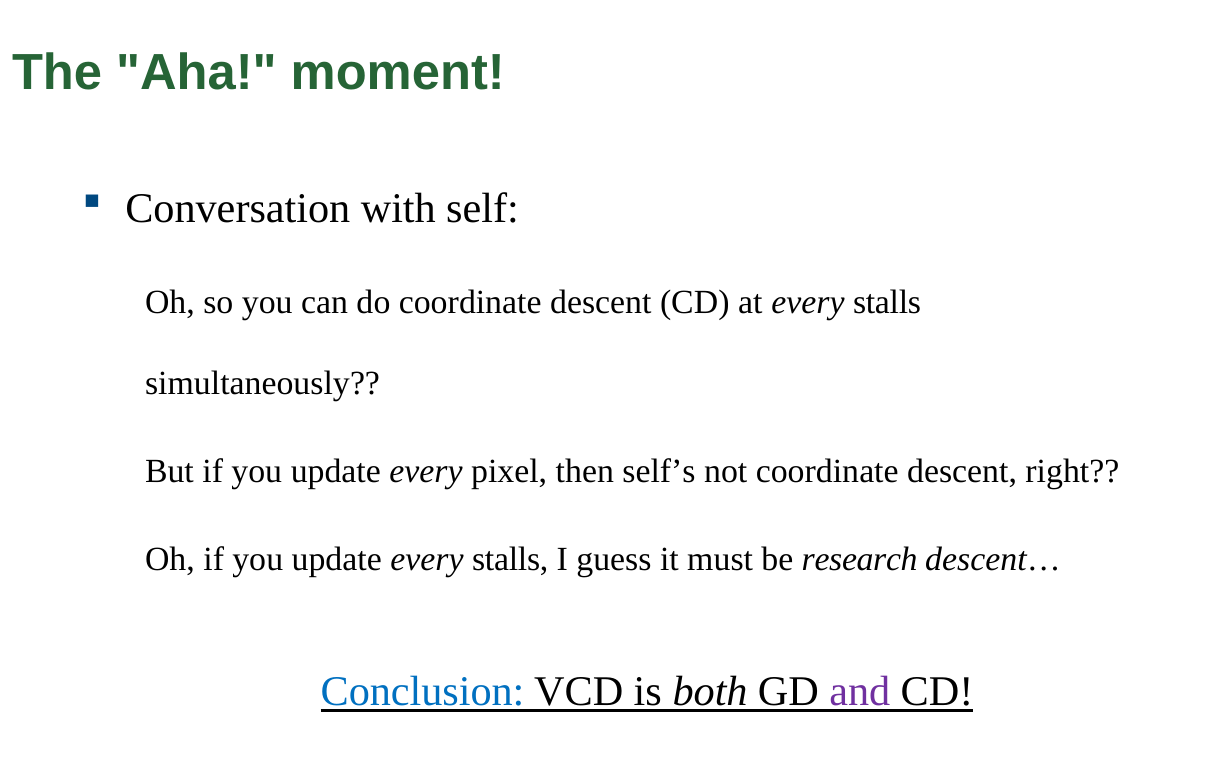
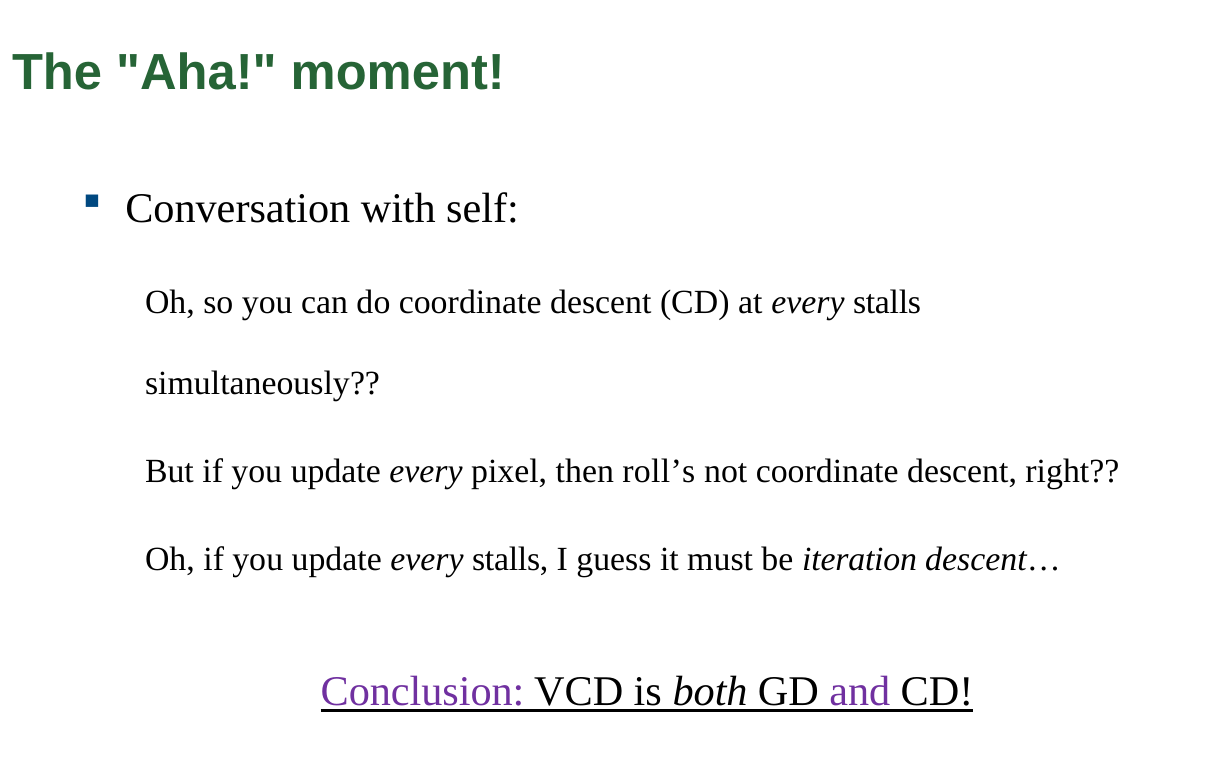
self’s: self’s -> roll’s
research: research -> iteration
Conclusion colour: blue -> purple
